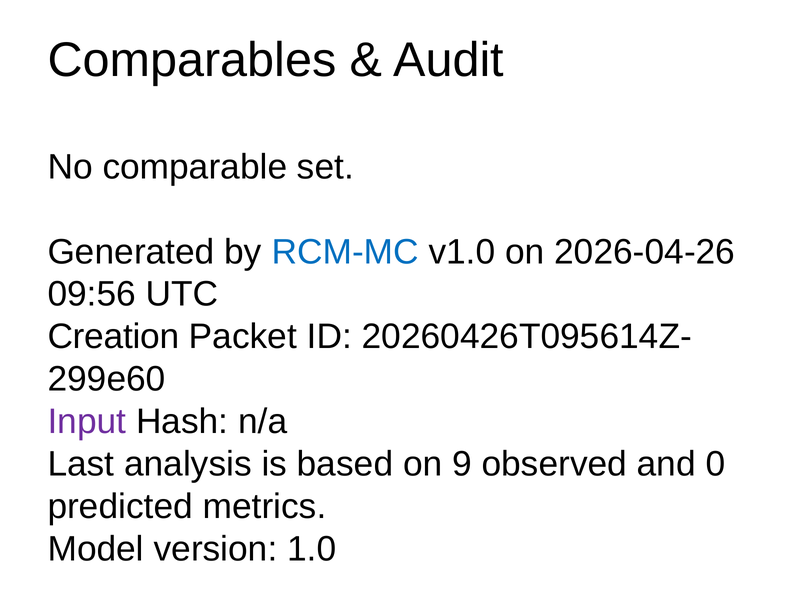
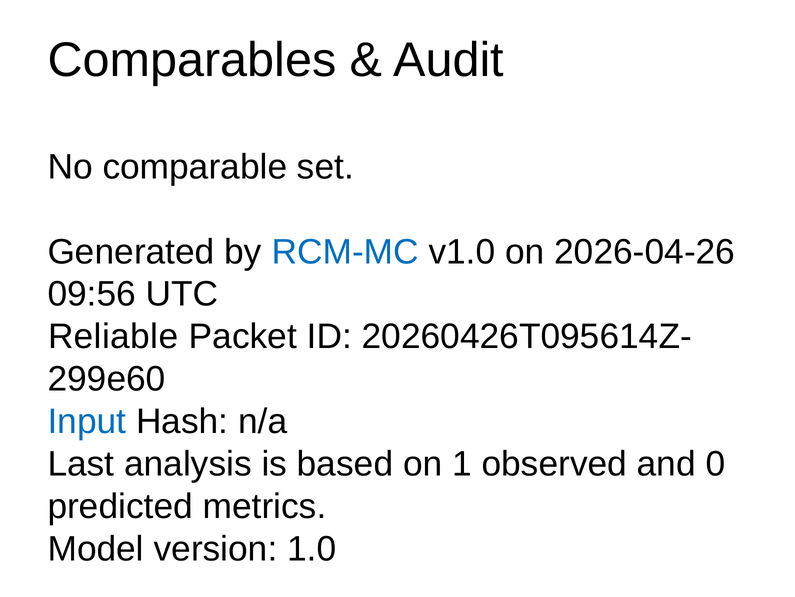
Creation: Creation -> Reliable
Input colour: purple -> blue
9: 9 -> 1
